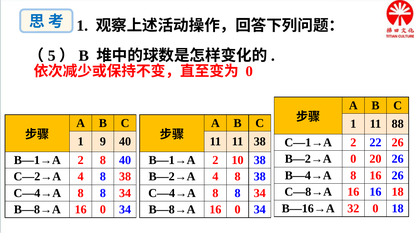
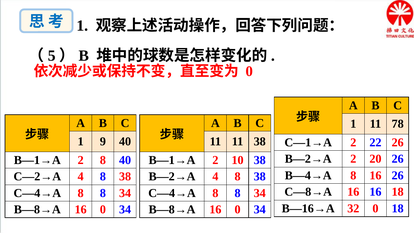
88: 88 -> 78
B—2→A 0: 0 -> 2
